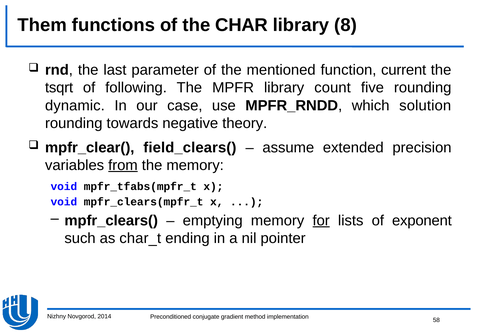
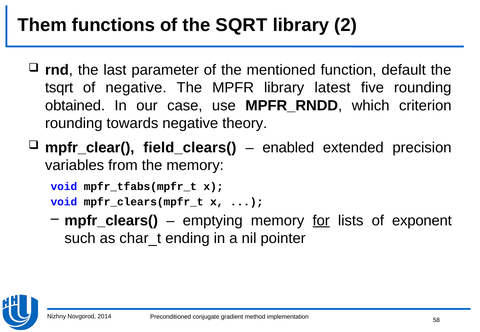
CHAR: CHAR -> SQRT
8: 8 -> 2
current: current -> default
of following: following -> negative
count: count -> latest
dynamic: dynamic -> obtained
solution: solution -> criterion
assume: assume -> enabled
from underline: present -> none
